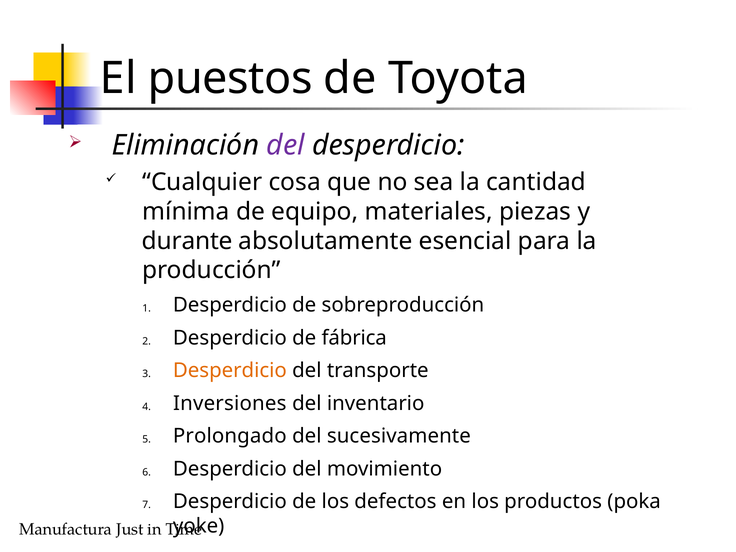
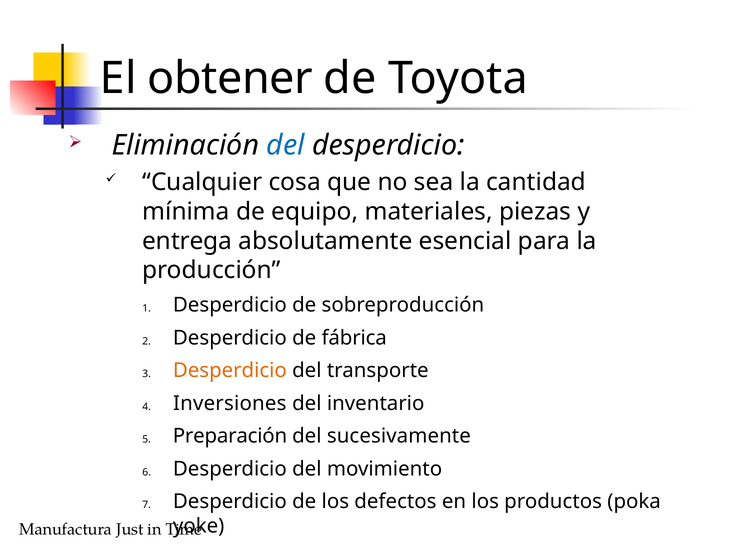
puestos: puestos -> obtener
del at (286, 146) colour: purple -> blue
durante: durante -> entrega
Prolongado: Prolongado -> Preparación
